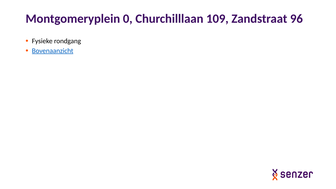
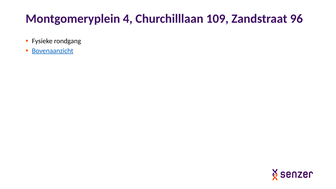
0: 0 -> 4
